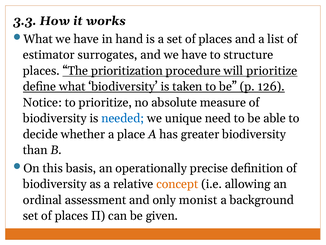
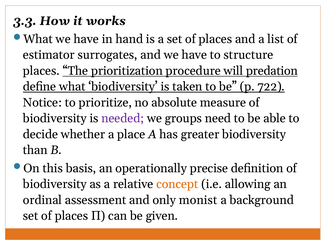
will prioritize: prioritize -> predation
126: 126 -> 722
needed colour: blue -> purple
unique: unique -> groups
